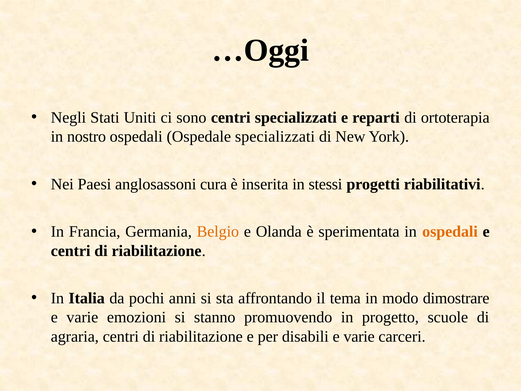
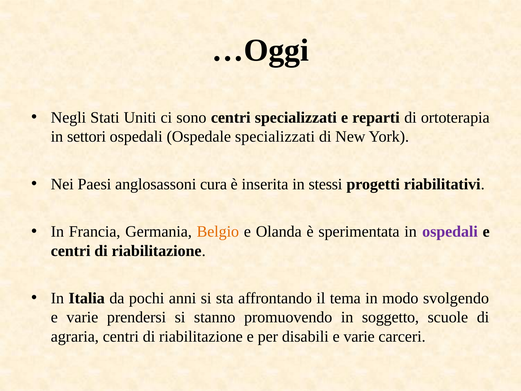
nostro: nostro -> settori
ospedali at (450, 232) colour: orange -> purple
dimostrare: dimostrare -> svolgendo
emozioni: emozioni -> prendersi
progetto: progetto -> soggetto
